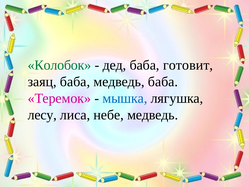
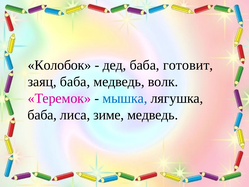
Колобок colour: green -> black
медведь баба: баба -> волк
лесу at (42, 115): лесу -> баба
небе: небе -> зиме
